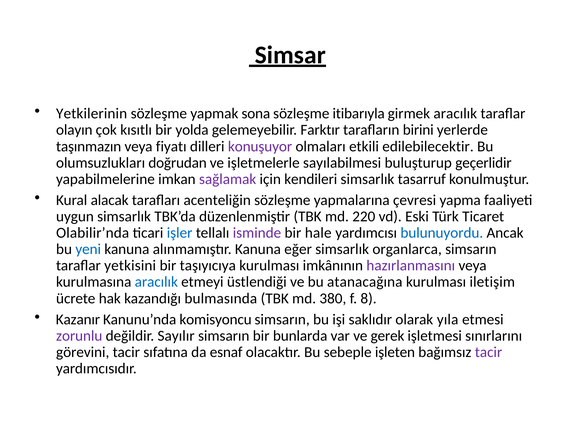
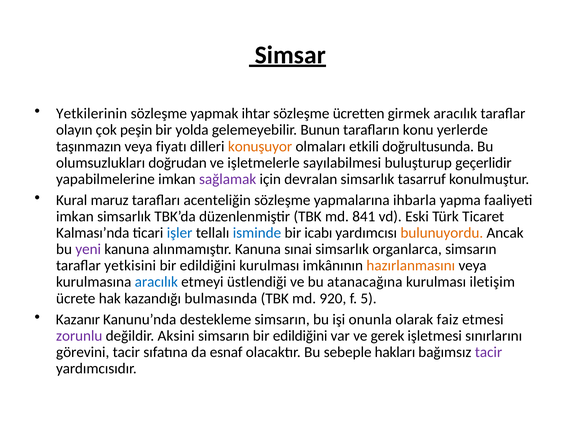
sona: sona -> ihtar
itibarıyla: itibarıyla -> ücretten
kısıtlı: kısıtlı -> peşin
Farktır: Farktır -> Bunun
birini: birini -> konu
konuşuyor colour: purple -> orange
edilebilecektir: edilebilecektir -> doğrultusunda
kendileri: kendileri -> devralan
alacak: alacak -> maruz
çevresi: çevresi -> ihbarla
uygun at (75, 217): uygun -> imkan
220: 220 -> 841
Olabilir’nda: Olabilir’nda -> Kalması’nda
isminde colour: purple -> blue
hale: hale -> icabı
bulunuyordu colour: blue -> orange
yeni colour: blue -> purple
eğer: eğer -> sınai
taşıyıcıya at (208, 266): taşıyıcıya -> edildiğini
hazırlanmasını colour: purple -> orange
380: 380 -> 920
8: 8 -> 5
komisyoncu: komisyoncu -> destekleme
saklıdır: saklıdır -> onunla
yıla: yıla -> faiz
Sayılır: Sayılır -> Aksini
simsarın bir bunlarda: bunlarda -> edildiğini
işleten: işleten -> hakları
